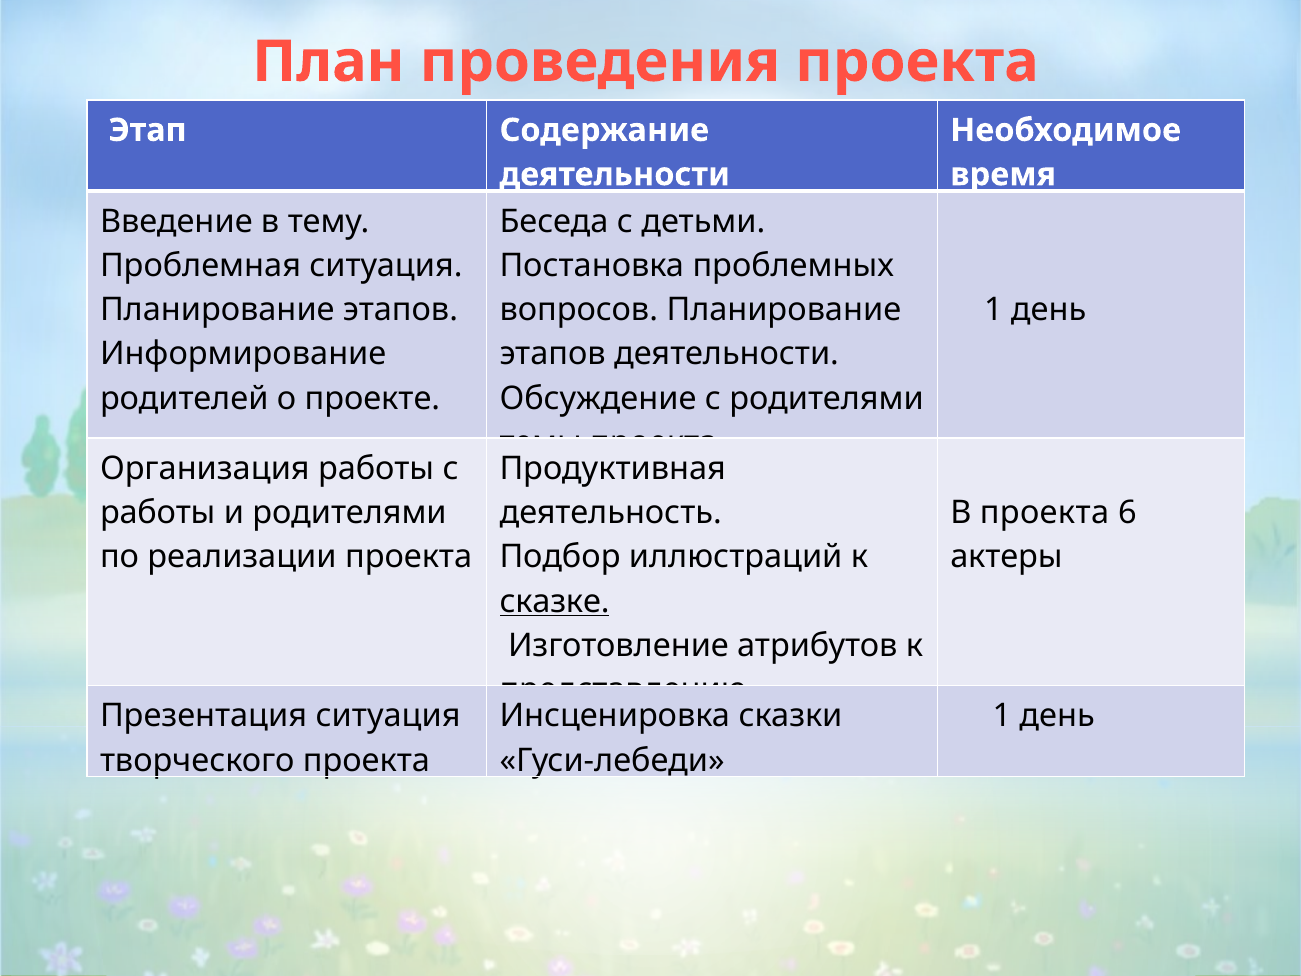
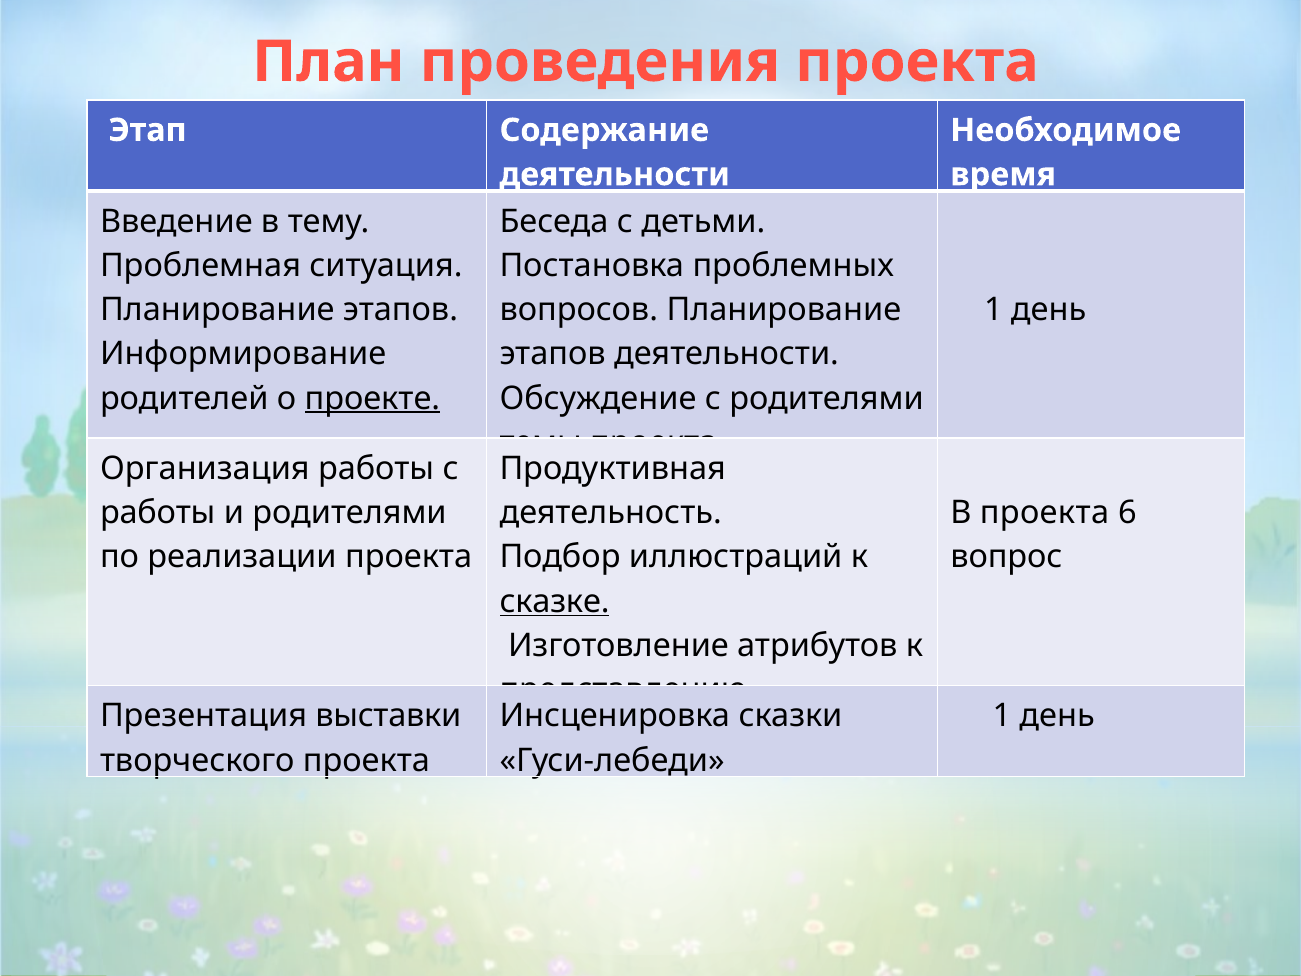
проекте underline: none -> present
актеры: актеры -> вопрос
Презентация ситуация: ситуация -> выставки
